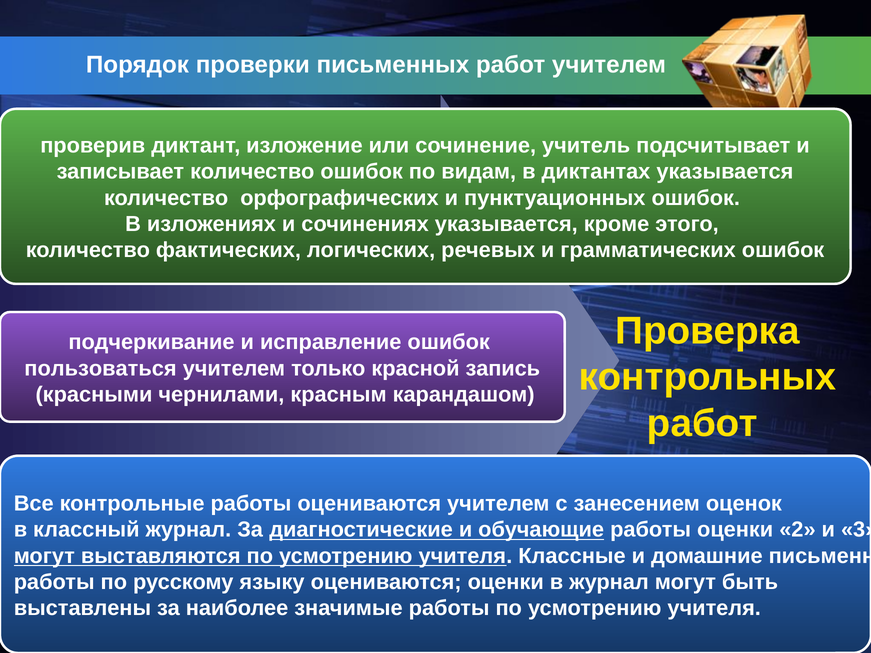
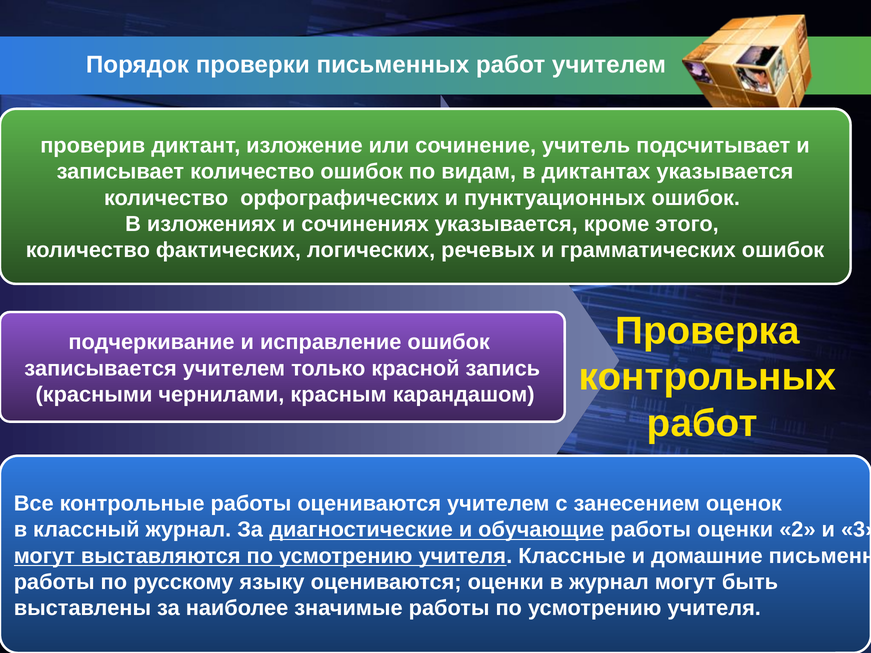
пользоваться: пользоваться -> записывается
